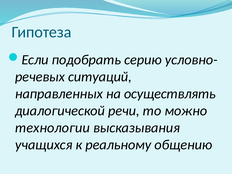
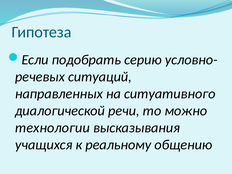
осуществлять: осуществлять -> ситуативного
